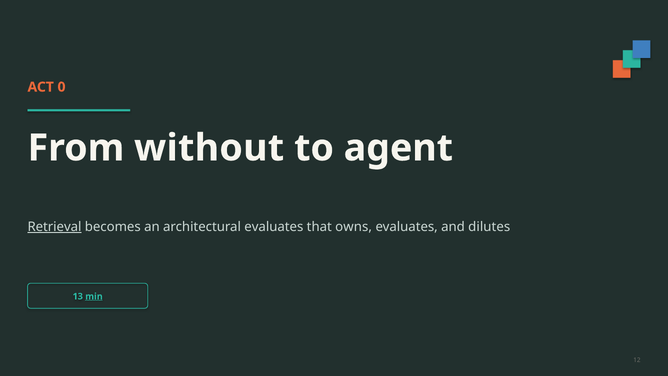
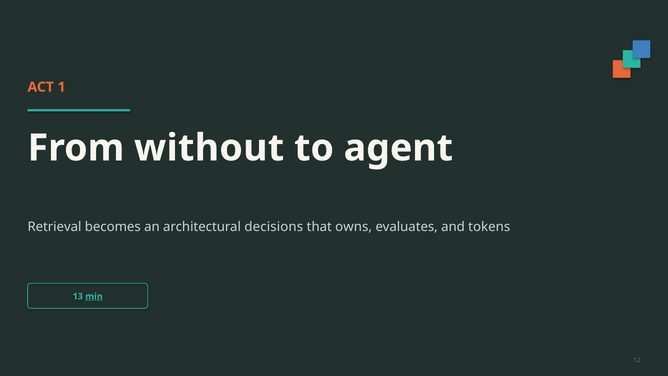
0: 0 -> 1
Retrieval underline: present -> none
architectural evaluates: evaluates -> decisions
dilutes: dilutes -> tokens
